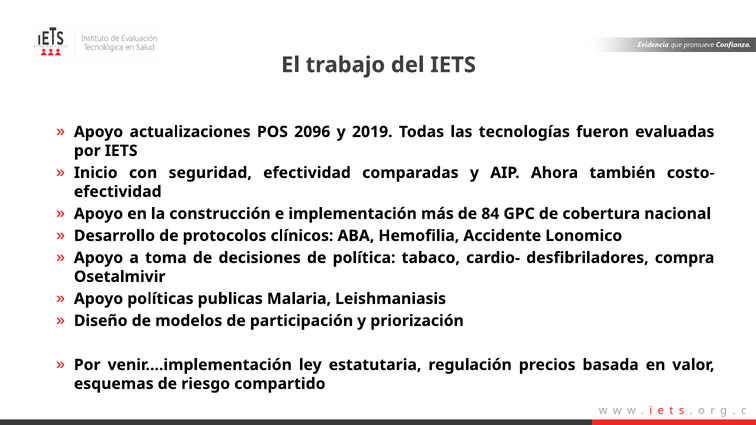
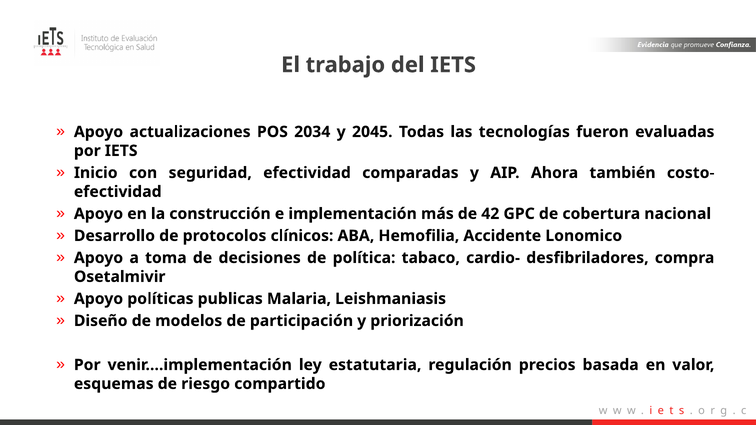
2096: 2096 -> 2034
2019: 2019 -> 2045
84: 84 -> 42
